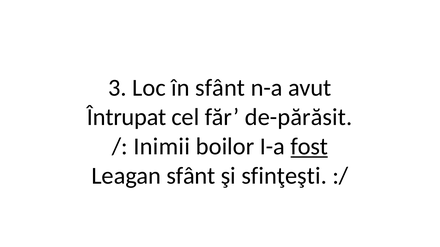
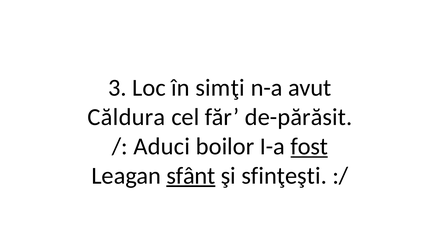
în sfânt: sfânt -> simţi
Întrupat: Întrupat -> Căldura
Inimii: Inimii -> Aduci
sfânt at (191, 176) underline: none -> present
